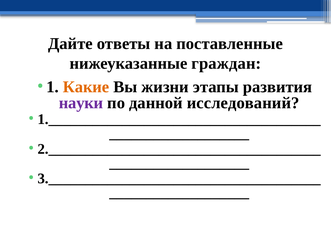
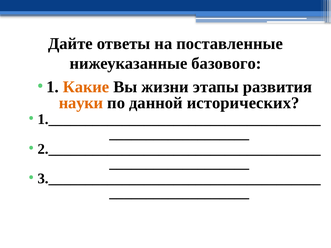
граждан: граждан -> базового
науки colour: purple -> orange
исследований: исследований -> исторических
